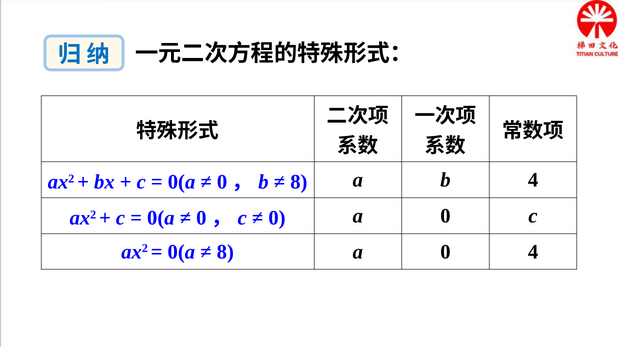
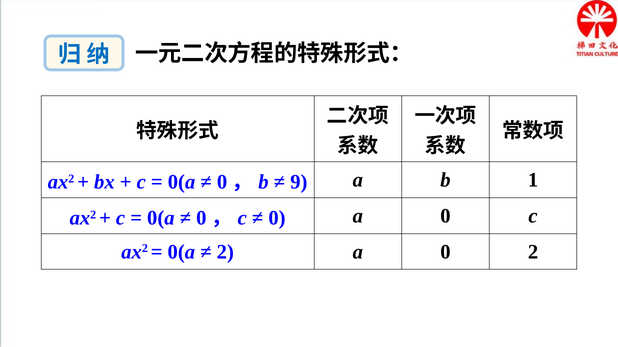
8 at (299, 182): 8 -> 9
b 4: 4 -> 1
8 at (225, 252): 8 -> 2
0 4: 4 -> 2
